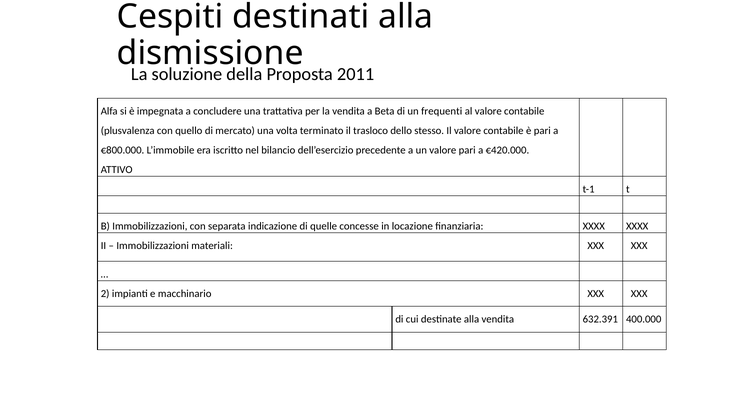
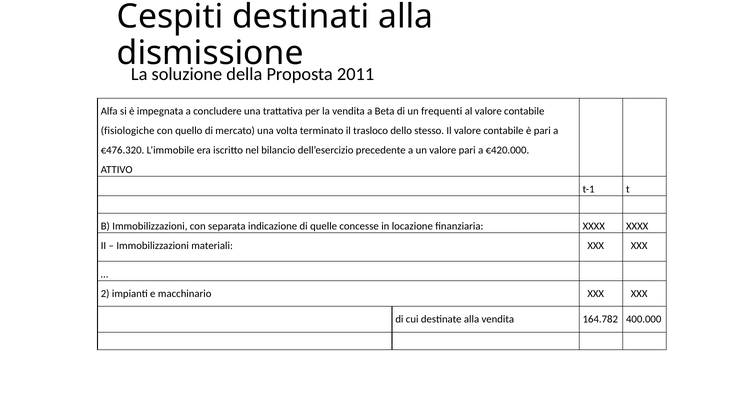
plusvalenza: plusvalenza -> fisiologiche
€800.000: €800.000 -> €476.320
632.391: 632.391 -> 164.782
